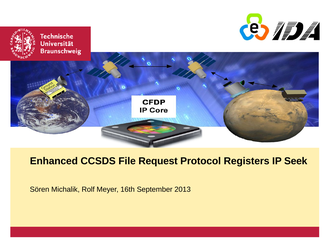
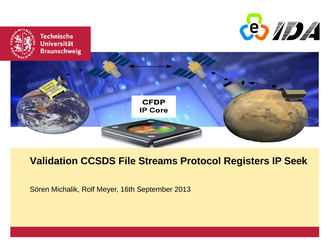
Enhanced: Enhanced -> Validation
Request: Request -> Streams
